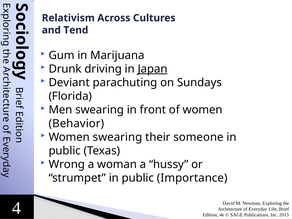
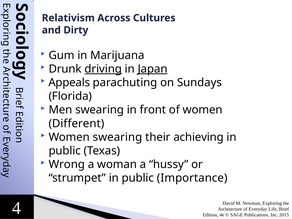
Tend: Tend -> Dirty
driving underline: none -> present
Deviant: Deviant -> Appeals
Behavior: Behavior -> Different
someone: someone -> achieving
